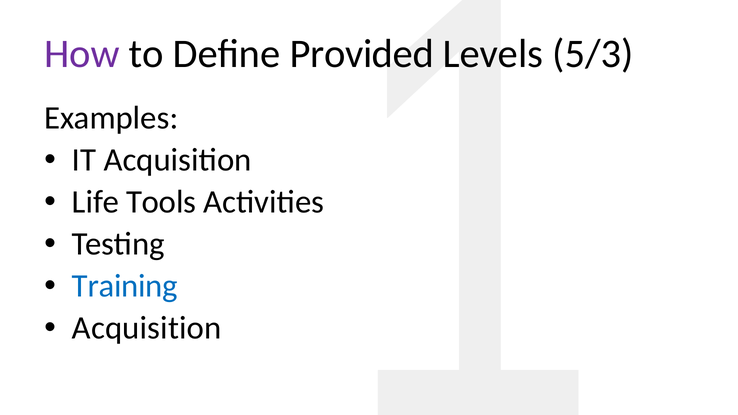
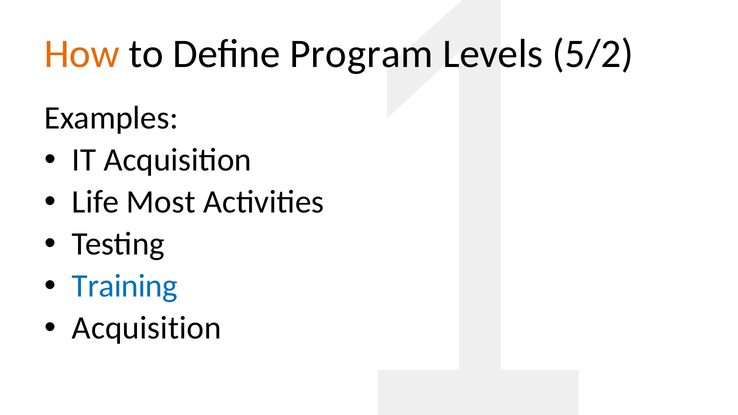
How colour: purple -> orange
Provided: Provided -> Program
5/3: 5/3 -> 5/2
Tools: Tools -> Most
